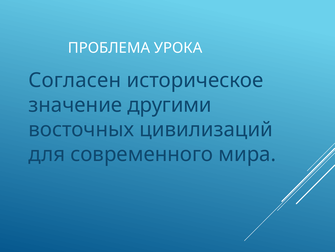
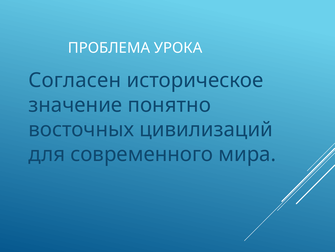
другими: другими -> понятно
